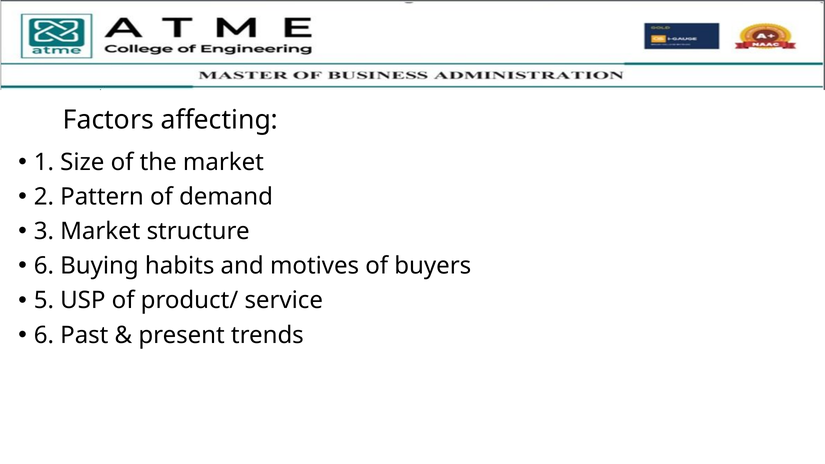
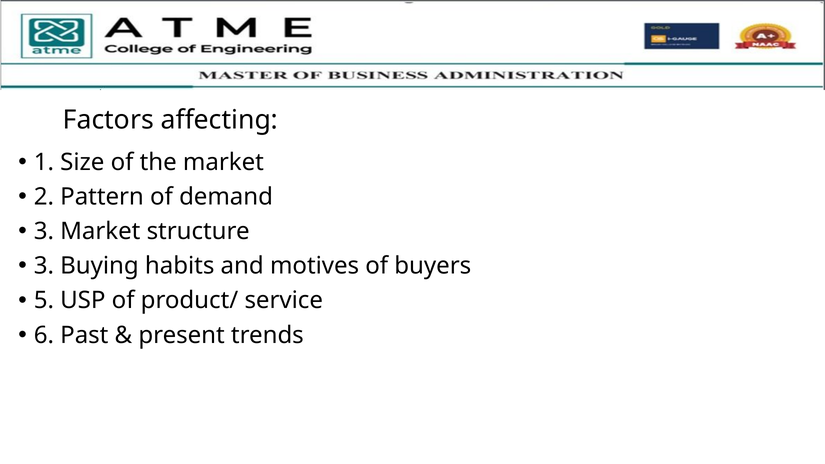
6 at (44, 266): 6 -> 3
